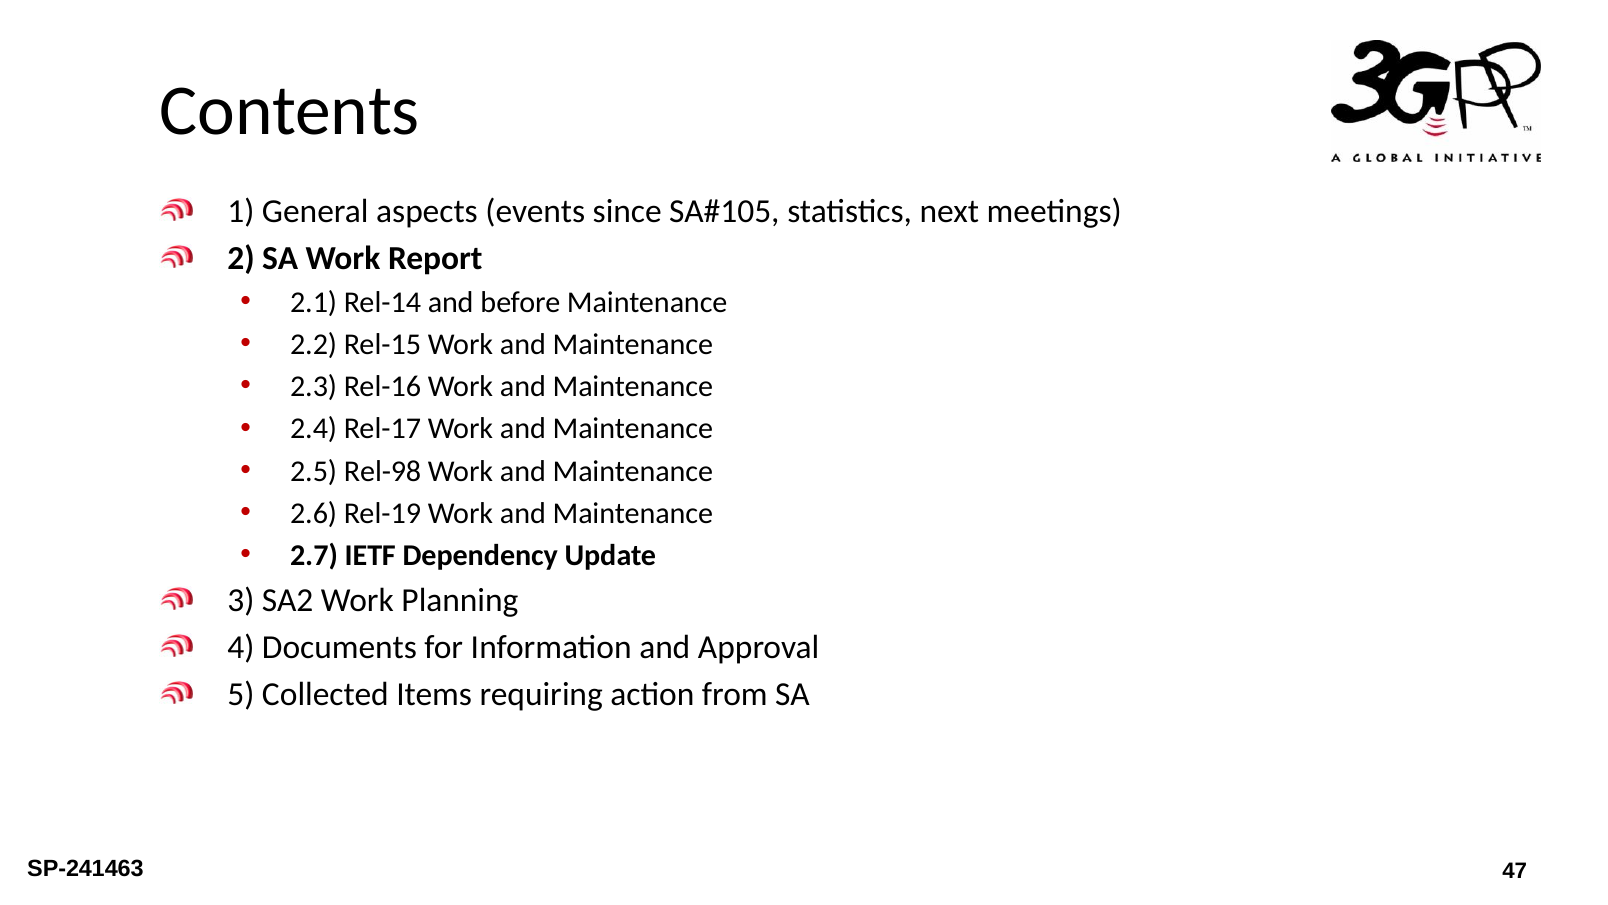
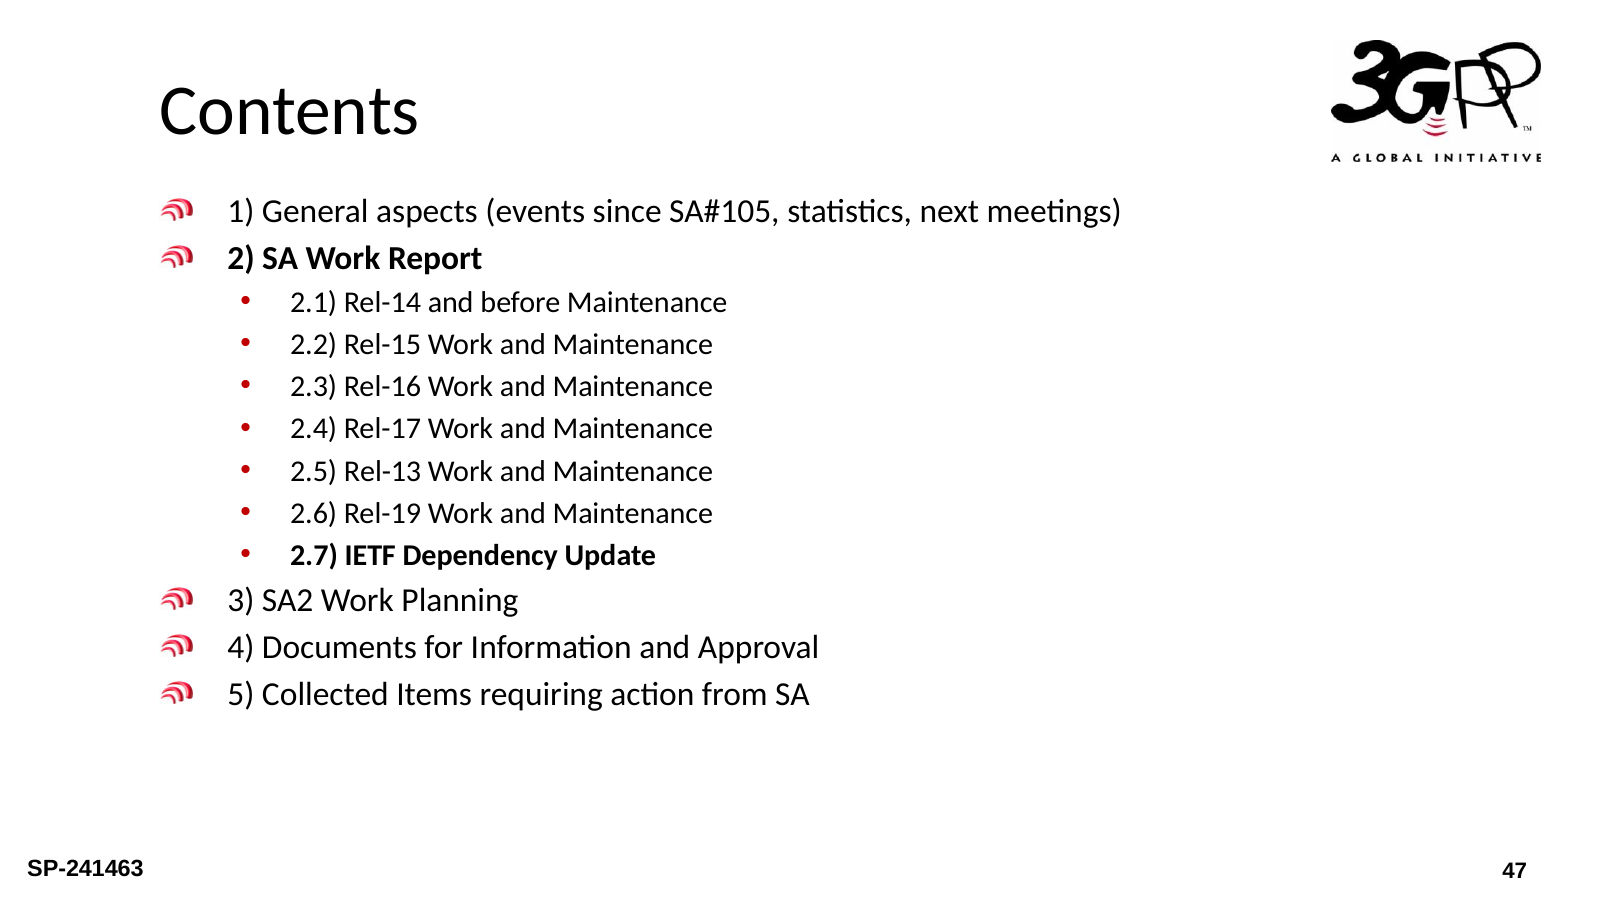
Rel-98: Rel-98 -> Rel-13
